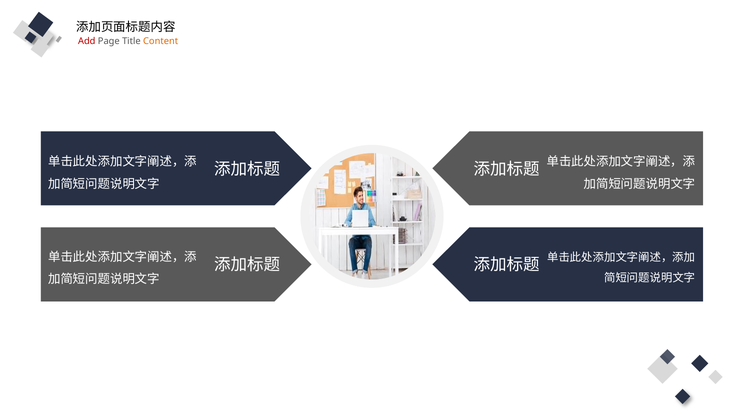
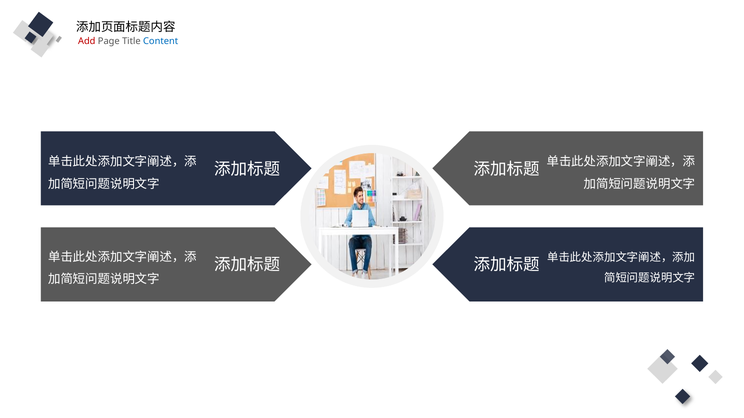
Content colour: orange -> blue
